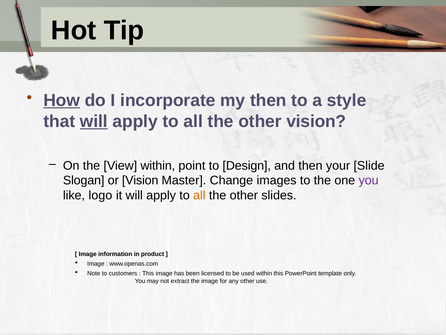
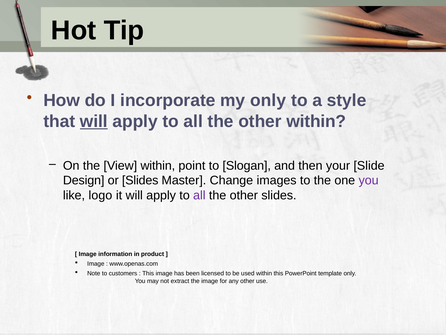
How underline: present -> none
my then: then -> only
other vision: vision -> within
Design: Design -> Slogan
Slogan: Slogan -> Design
or Vision: Vision -> Slides
all at (199, 195) colour: orange -> purple
